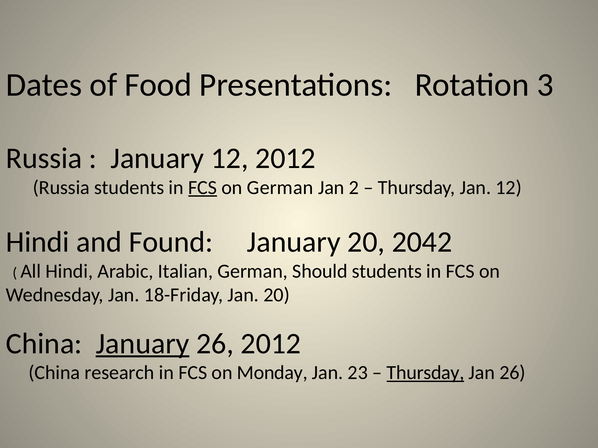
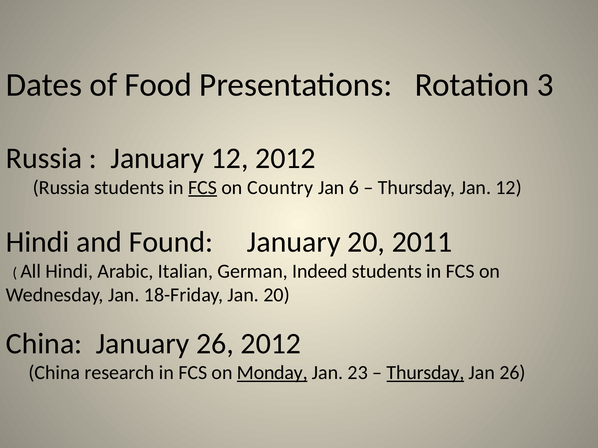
on German: German -> Country
2: 2 -> 6
2042: 2042 -> 2011
Should: Should -> Indeed
January at (143, 344) underline: present -> none
Monday underline: none -> present
